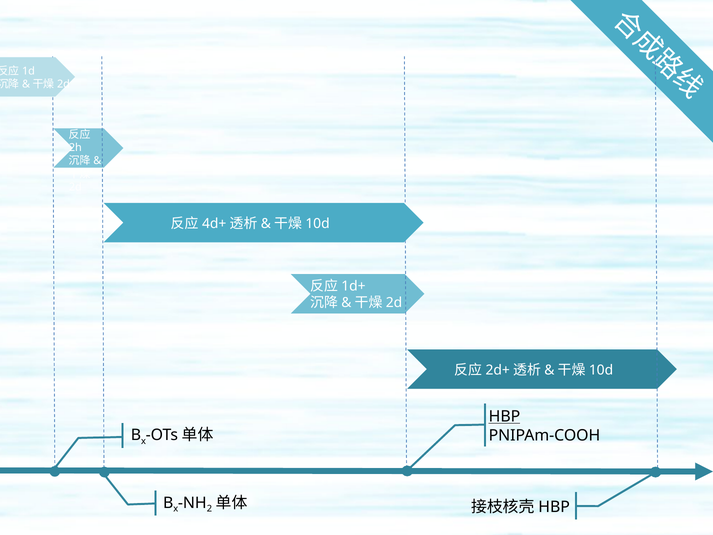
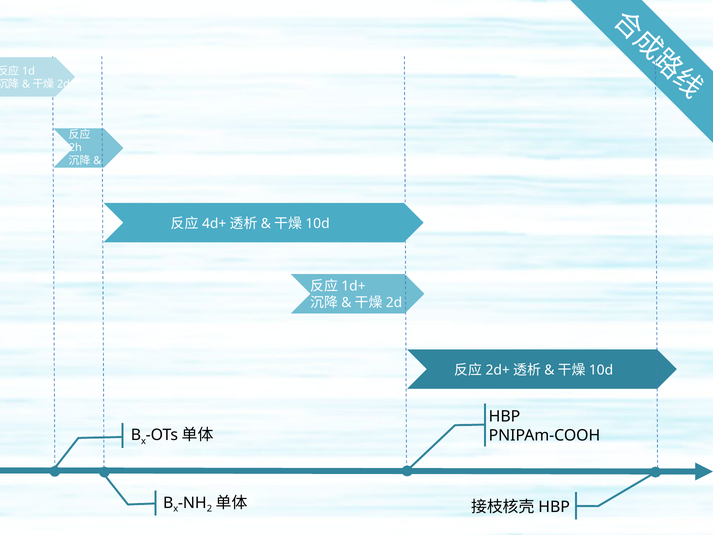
HBP underline: present -> none
